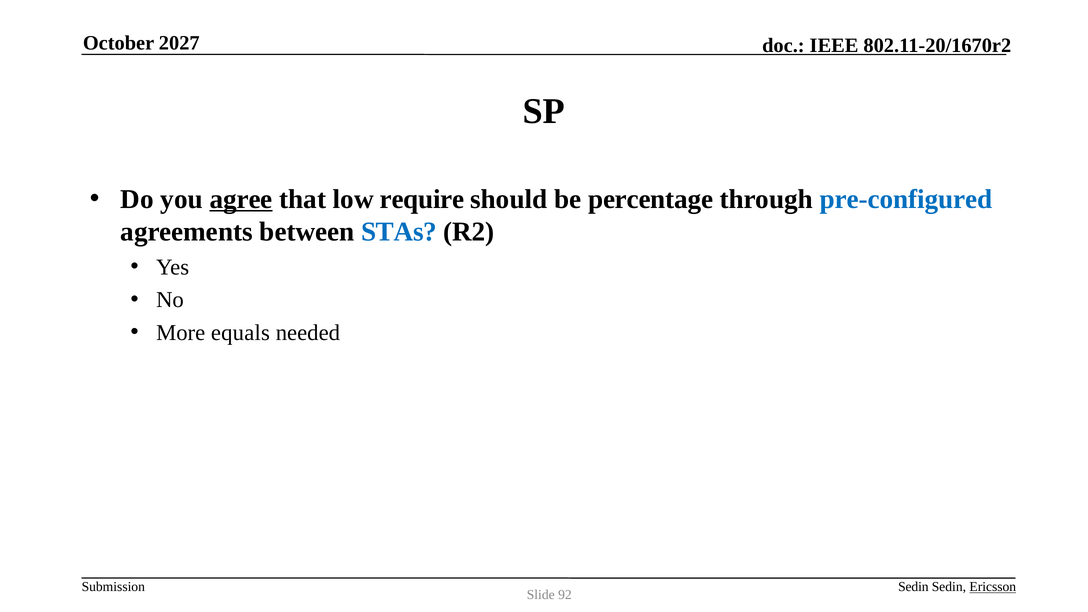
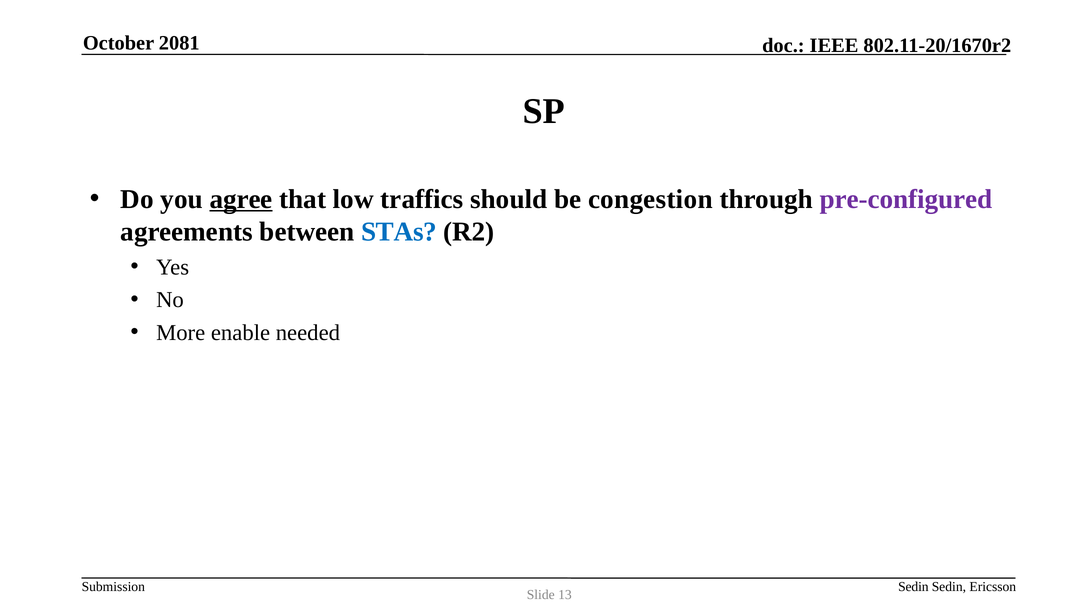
2027: 2027 -> 2081
require: require -> traffics
percentage: percentage -> congestion
pre-configured colour: blue -> purple
equals: equals -> enable
Ericsson underline: present -> none
92: 92 -> 13
